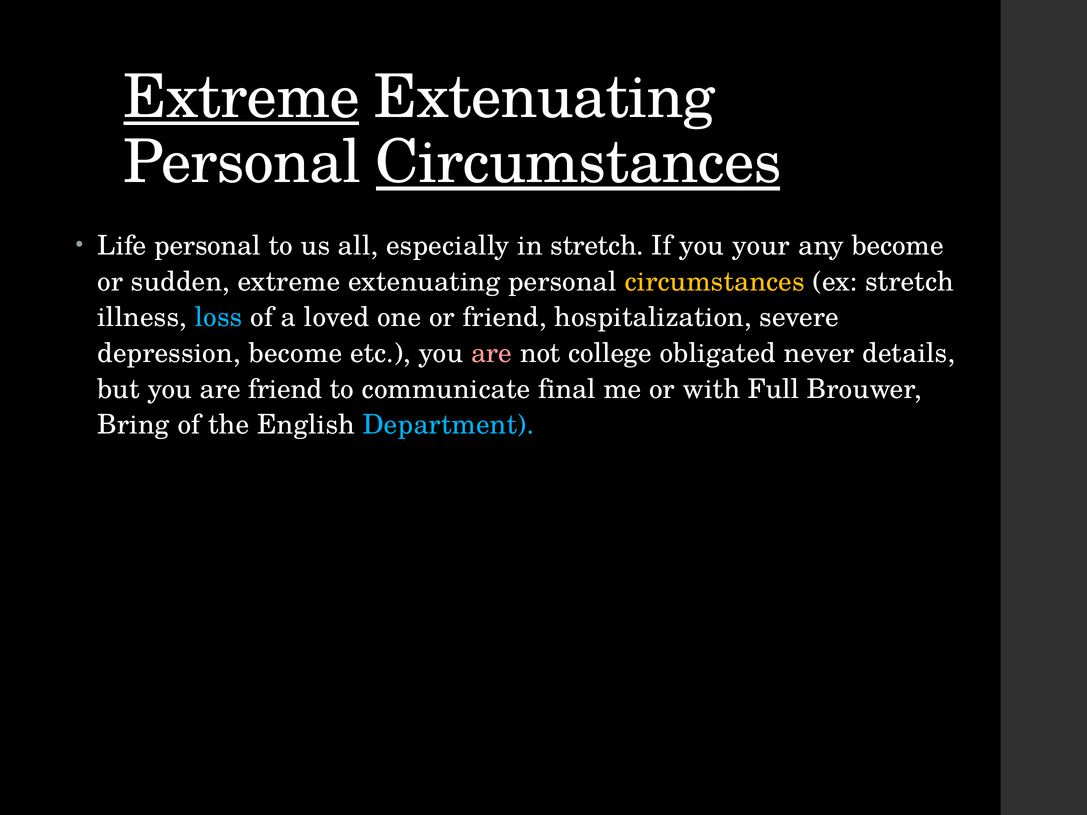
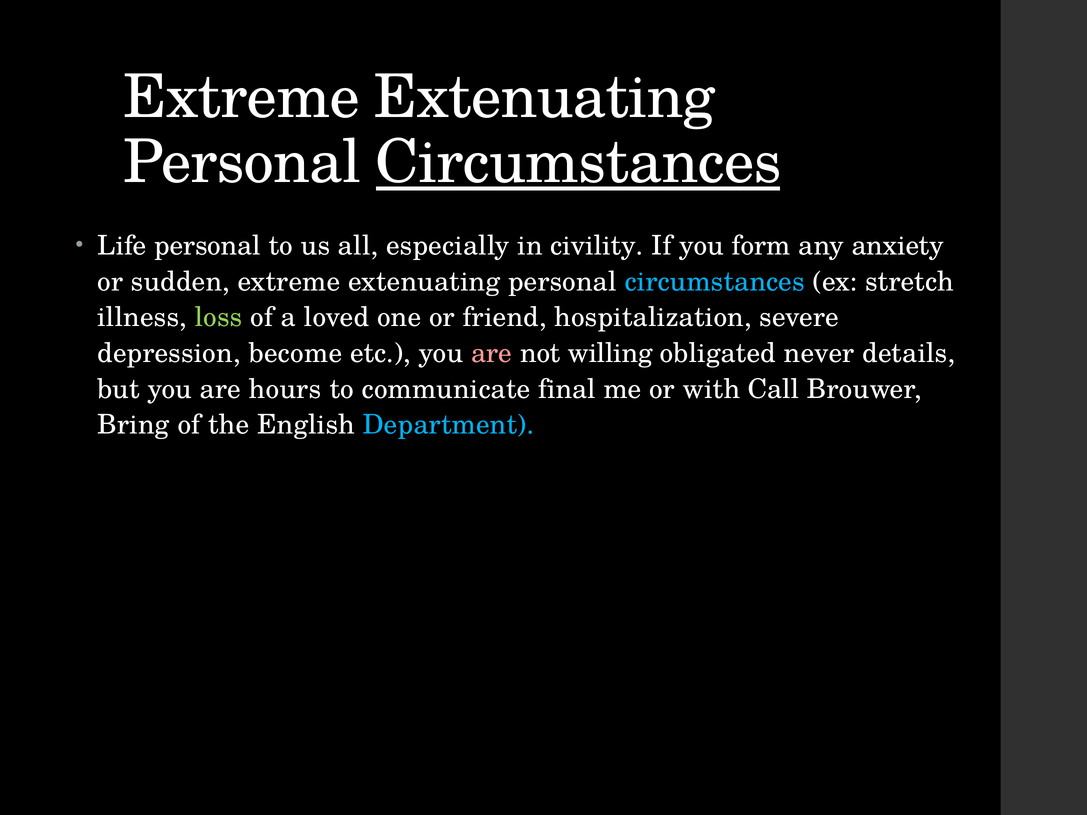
Extreme at (241, 97) underline: present -> none
in stretch: stretch -> civility
your: your -> form
any become: become -> anxiety
circumstances at (715, 282) colour: yellow -> light blue
loss colour: light blue -> light green
college: college -> willing
are friend: friend -> hours
Full: Full -> Call
